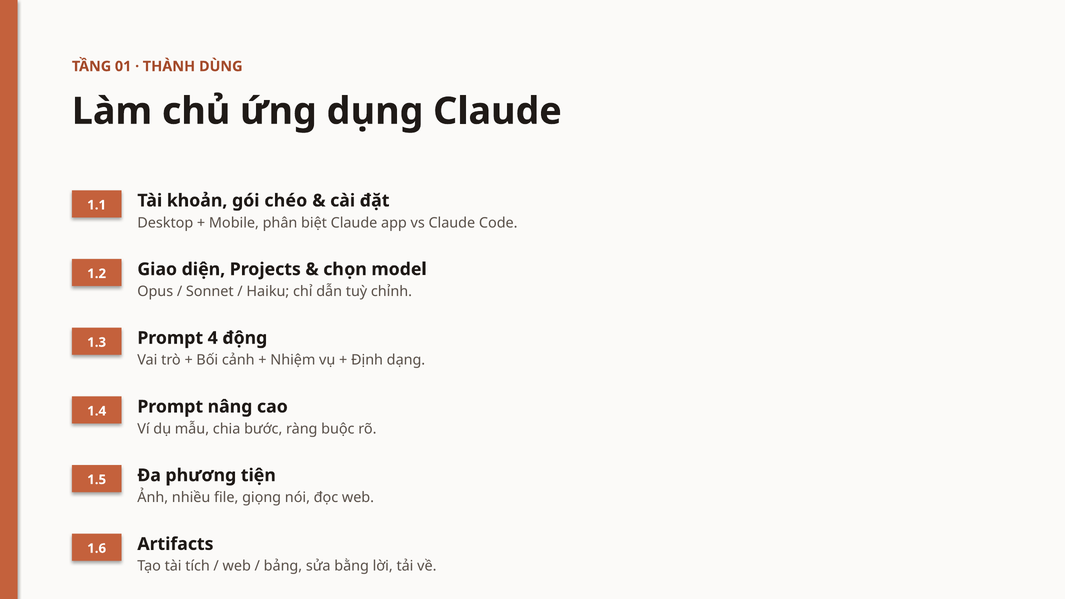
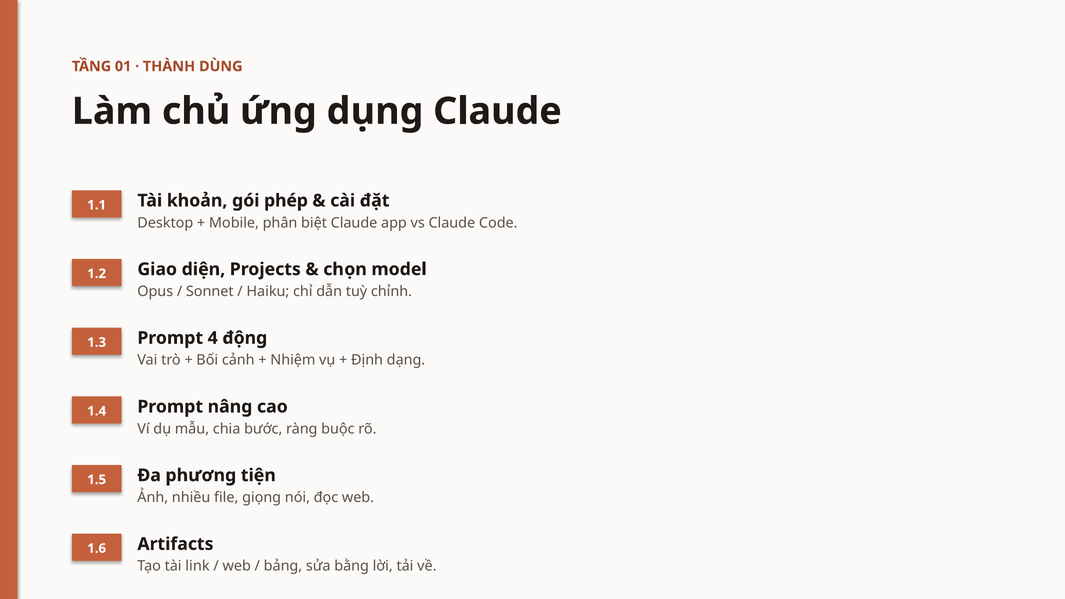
chéo: chéo -> phép
tích: tích -> link
